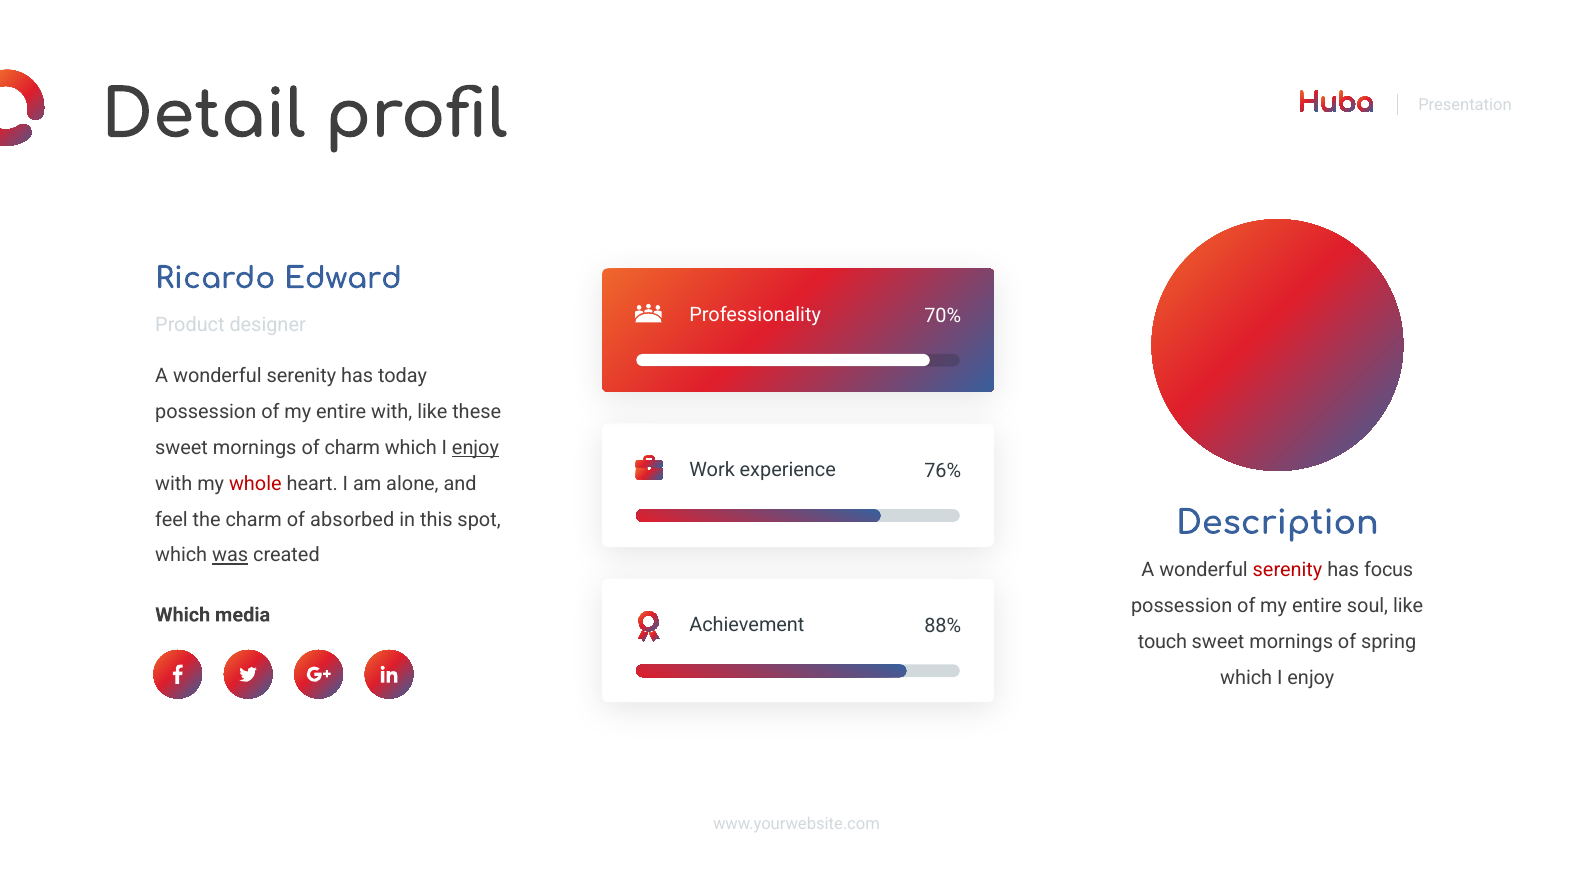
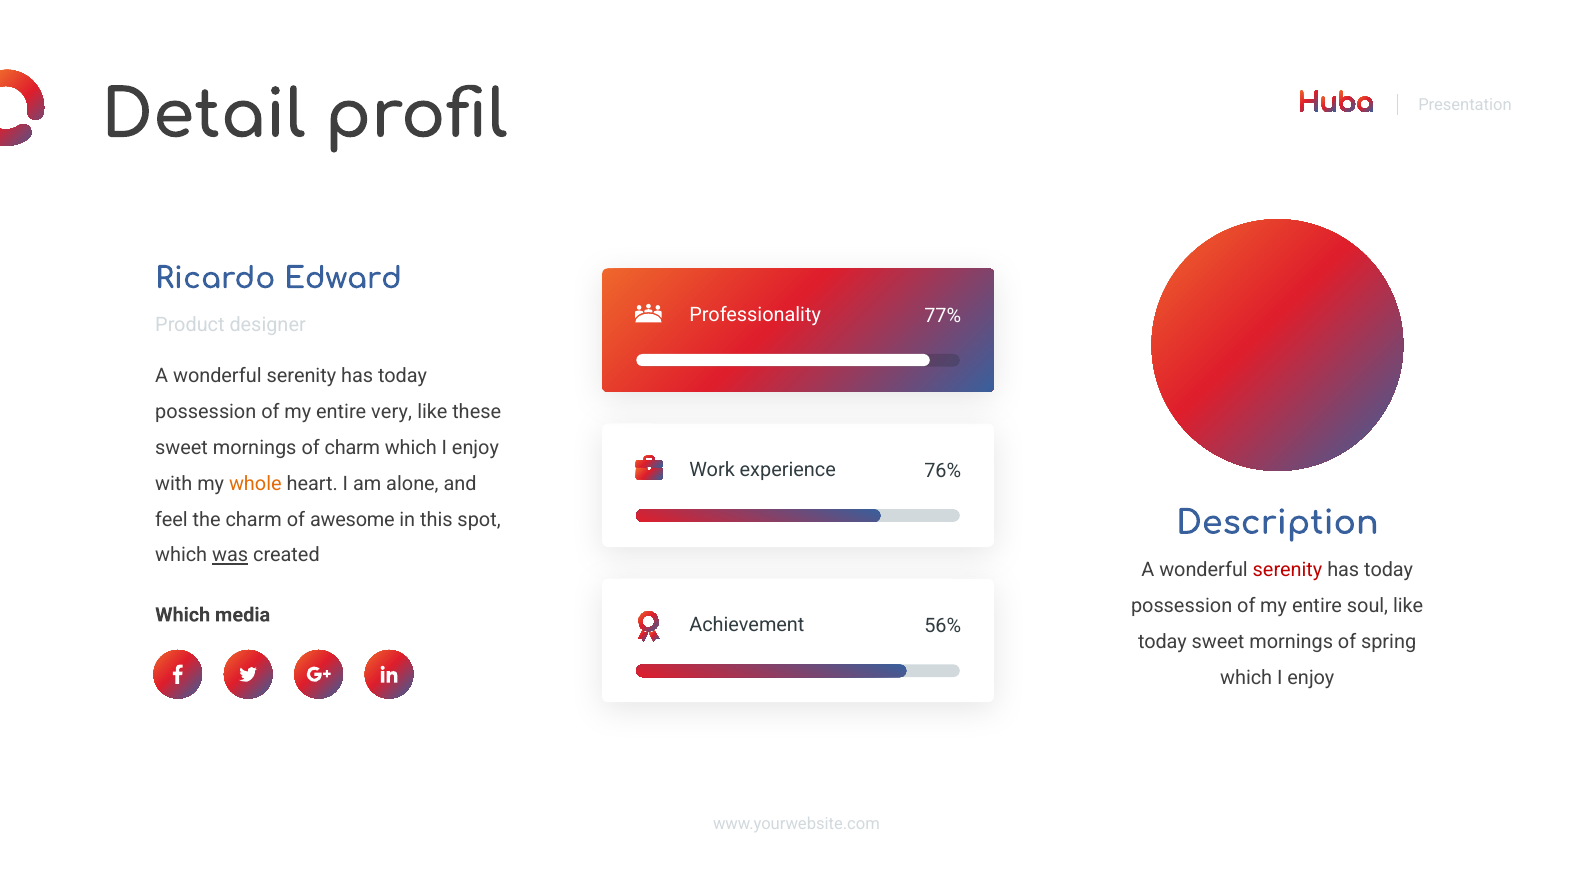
70%: 70% -> 77%
entire with: with -> very
enjoy at (475, 448) underline: present -> none
whole colour: red -> orange
absorbed: absorbed -> awesome
focus at (1389, 570): focus -> today
88%: 88% -> 56%
touch at (1162, 642): touch -> today
